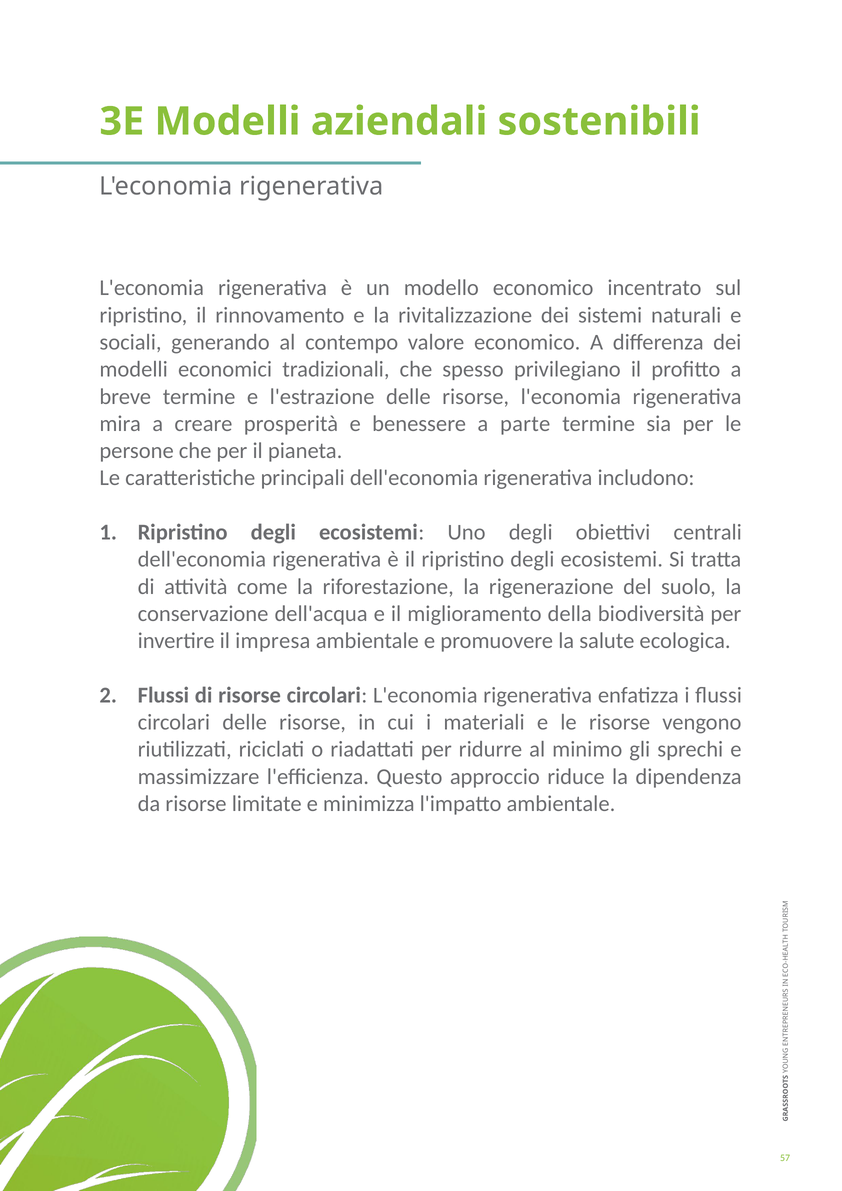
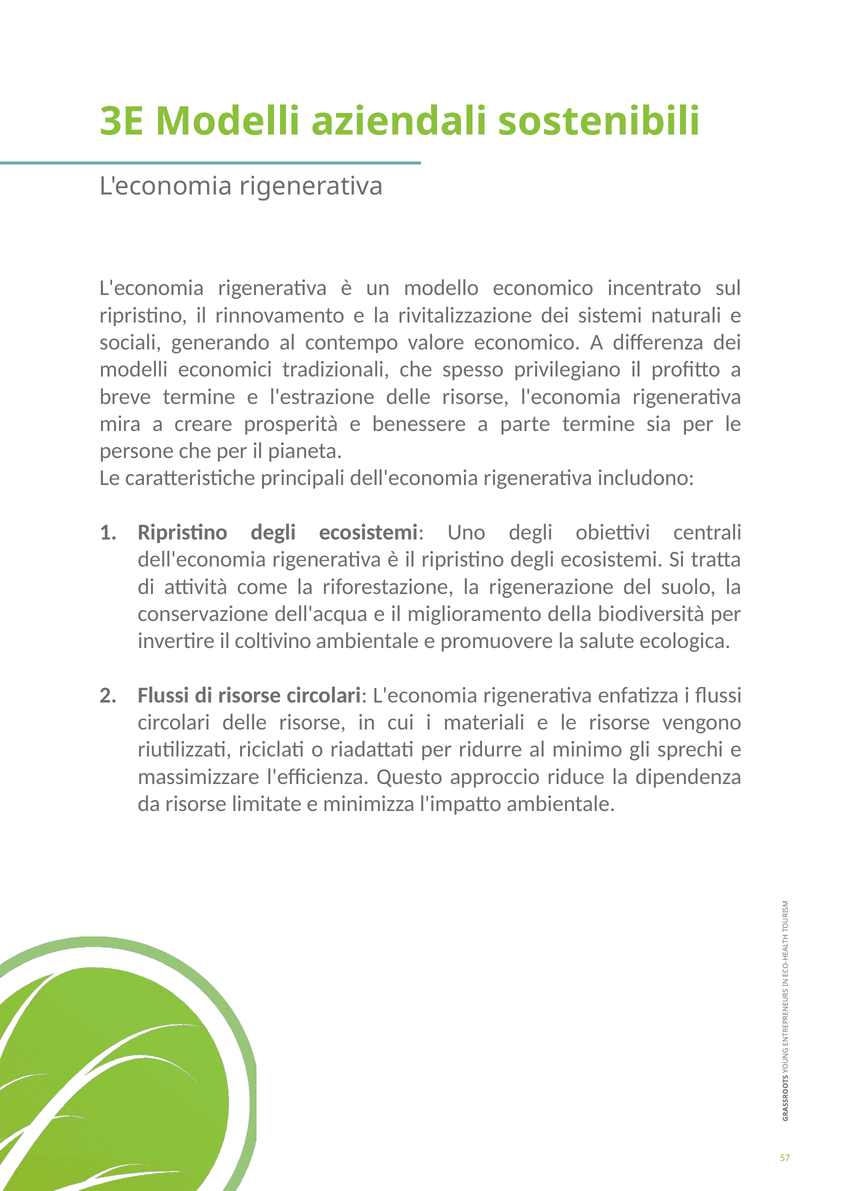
impresa: impresa -> coltivino
